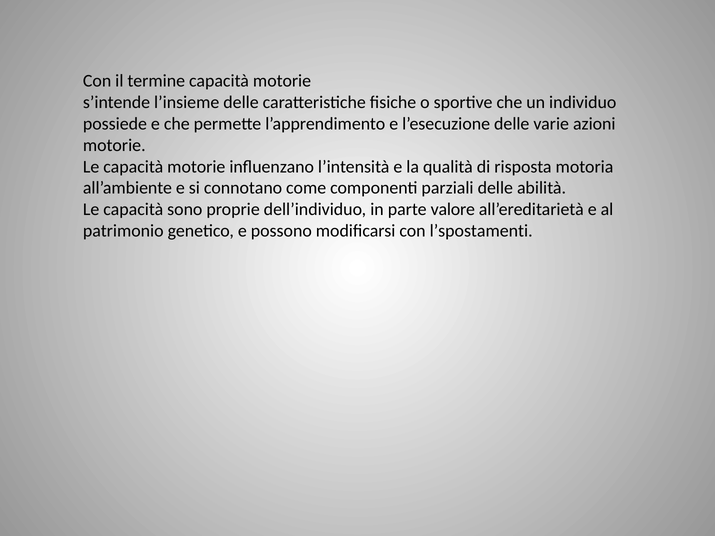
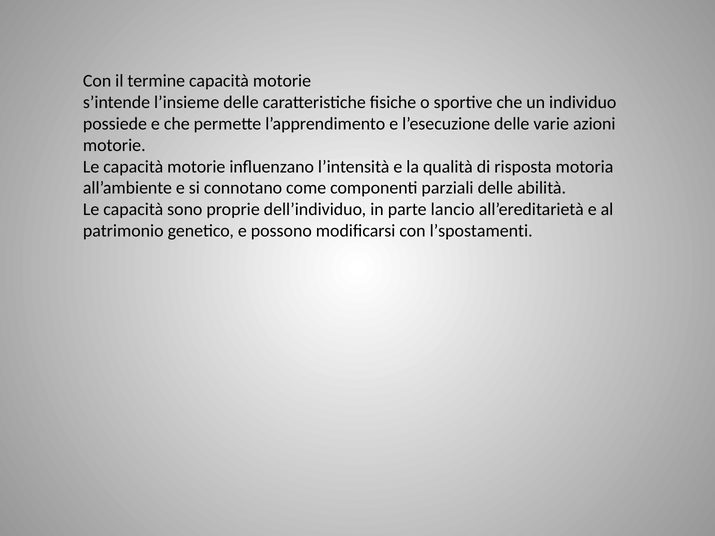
valore: valore -> lancio
